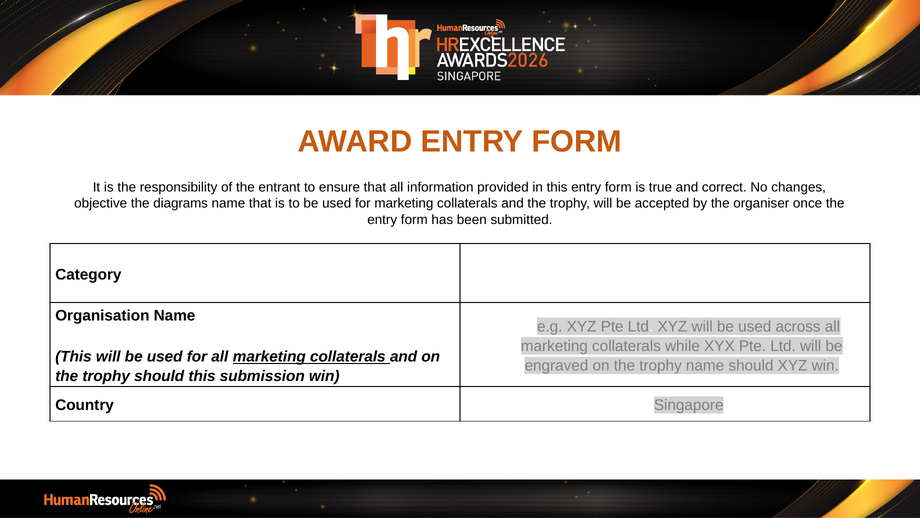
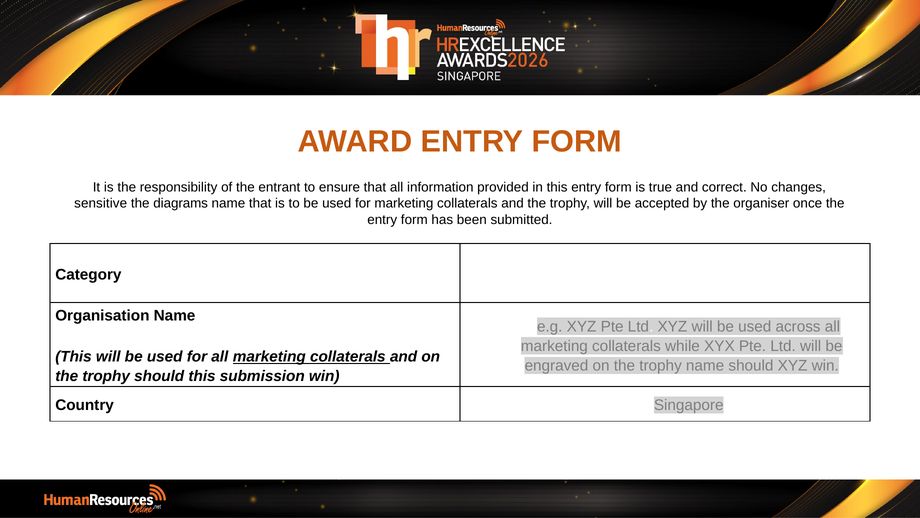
objective: objective -> sensitive
